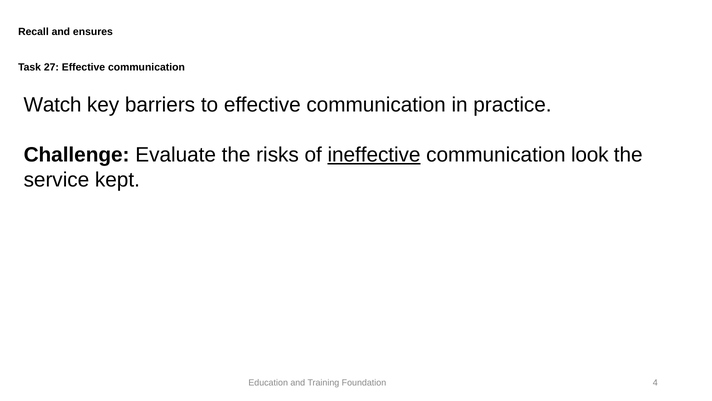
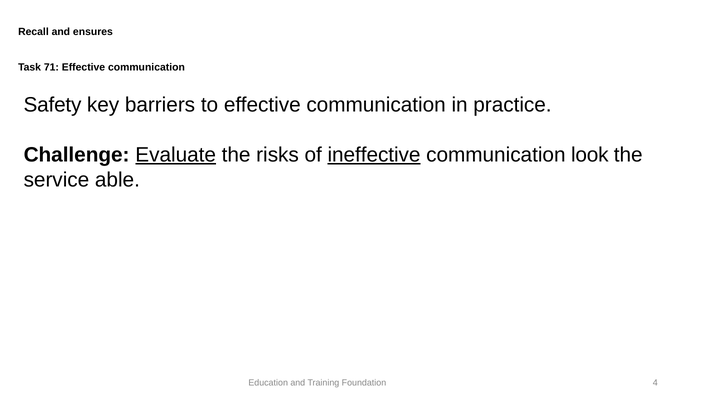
27: 27 -> 71
Watch: Watch -> Safety
Evaluate underline: none -> present
kept: kept -> able
